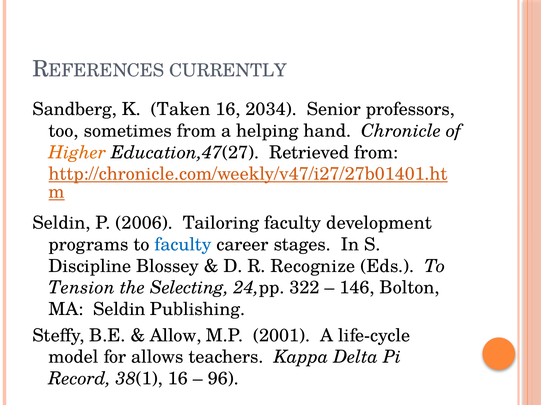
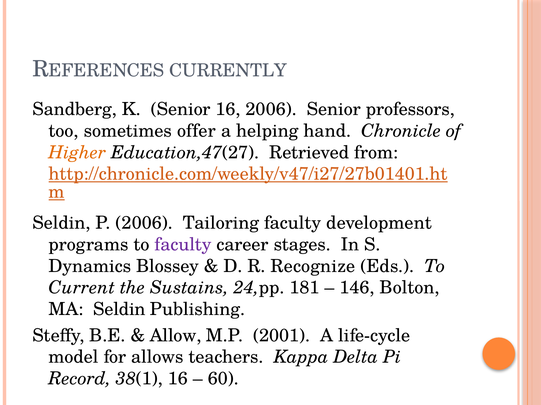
K Taken: Taken -> Senior
16 2034: 2034 -> 2006
sometimes from: from -> offer
faculty at (183, 245) colour: blue -> purple
Discipline: Discipline -> Dynamics
Tension: Tension -> Current
Selecting: Selecting -> Sustains
322: 322 -> 181
96: 96 -> 60
